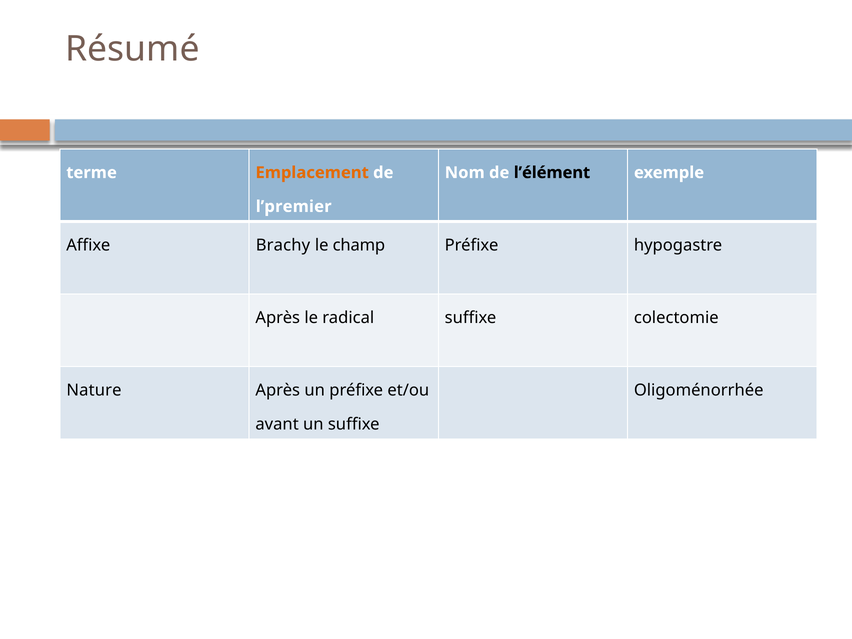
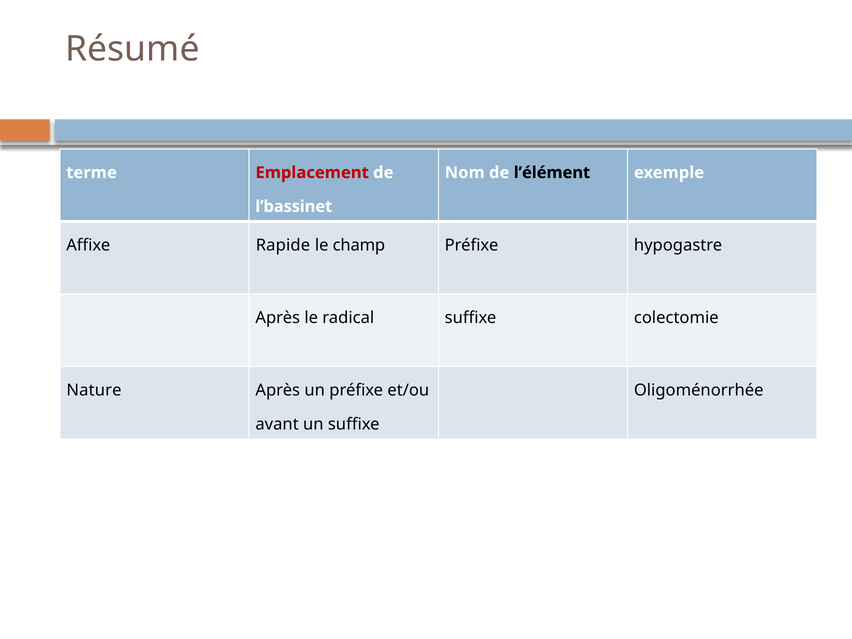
Emplacement colour: orange -> red
l’premier: l’premier -> l’bassinet
Brachy: Brachy -> Rapide
